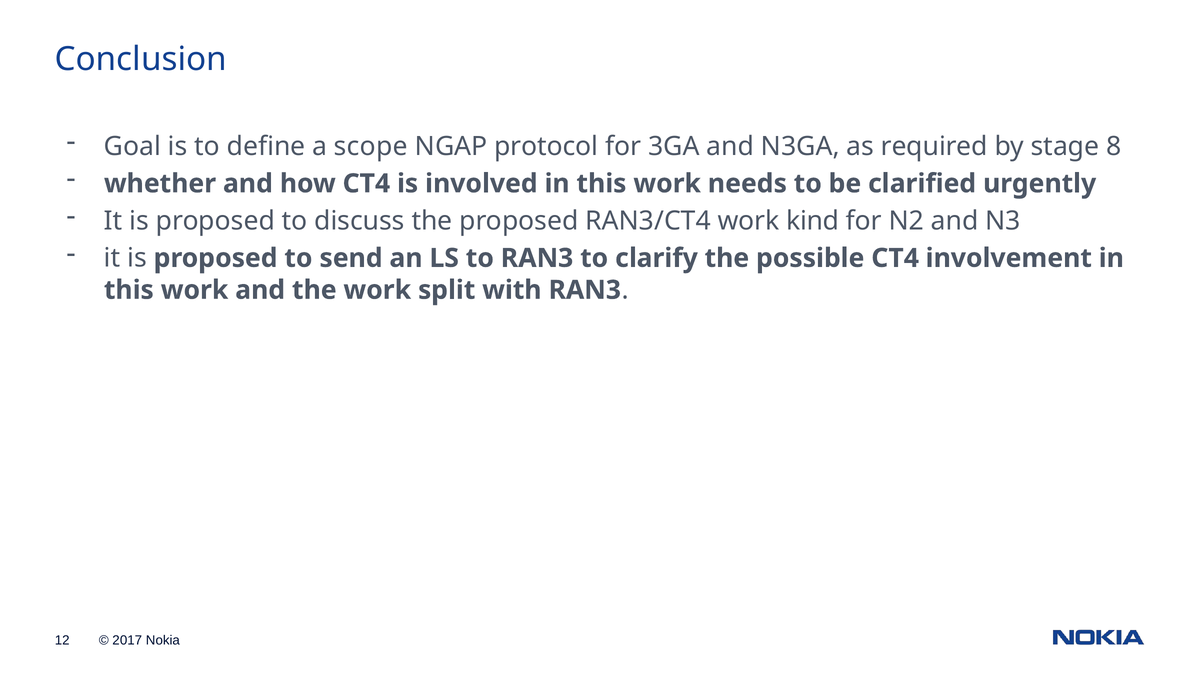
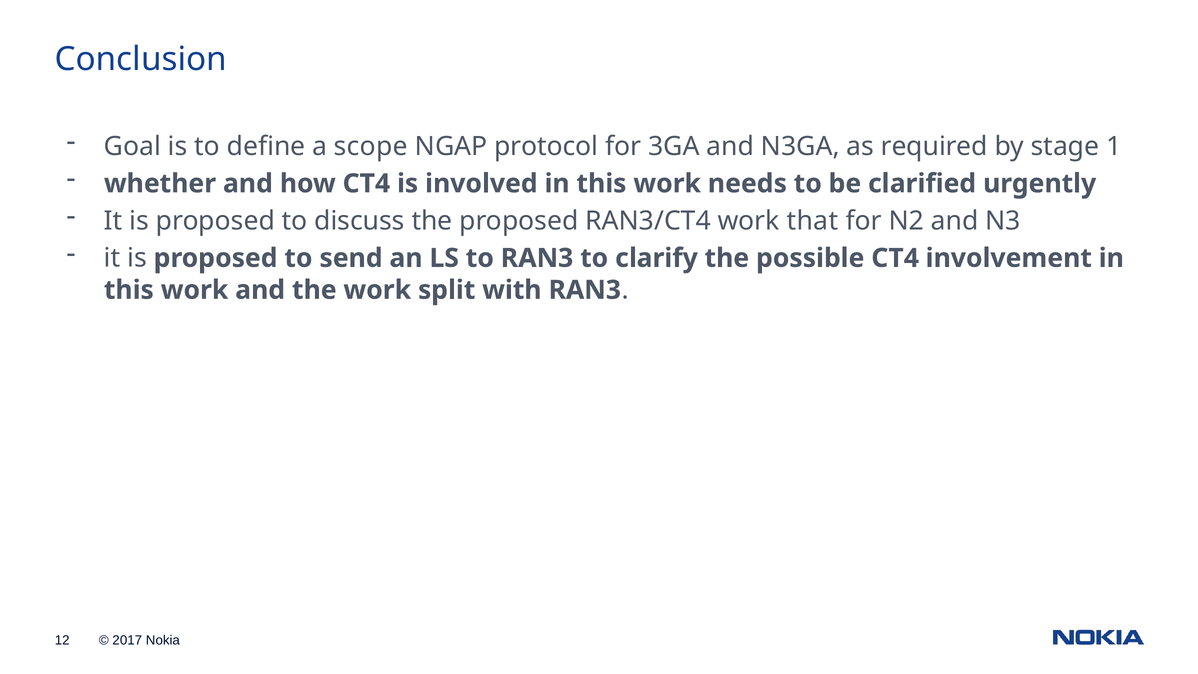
8: 8 -> 1
kind: kind -> that
